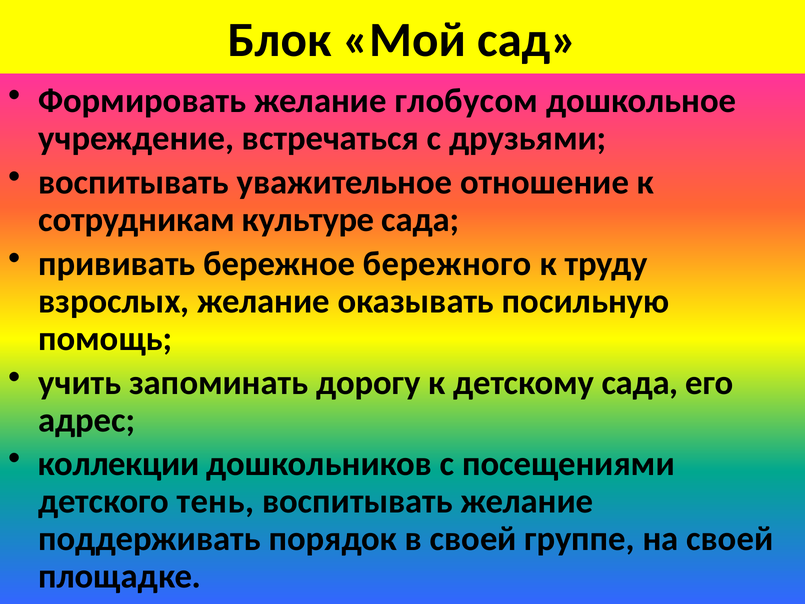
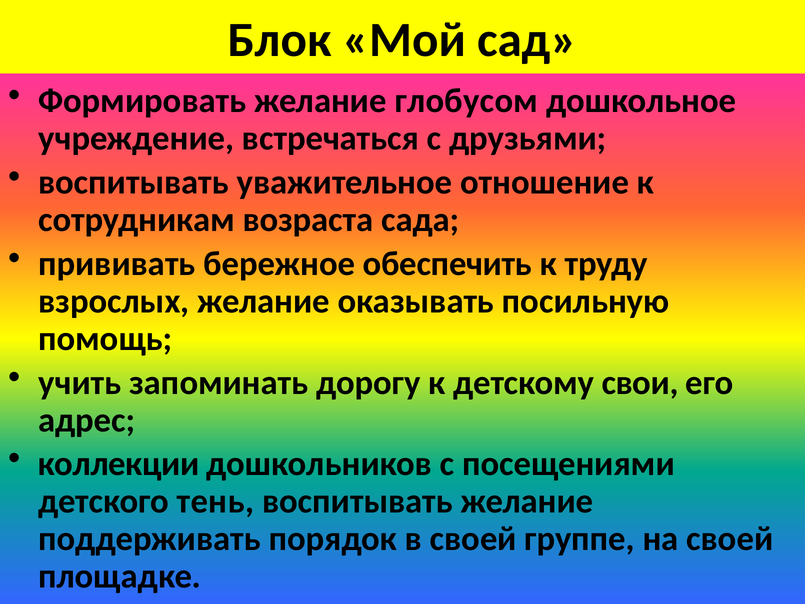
культуре: культуре -> возраста
бережного: бережного -> обеспечить
детскому сада: сада -> свои
